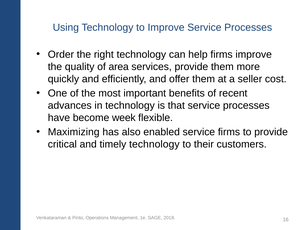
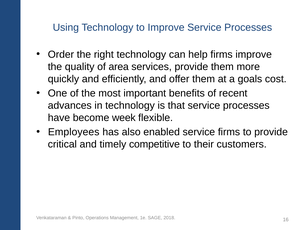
seller: seller -> goals
Maximizing: Maximizing -> Employees
timely technology: technology -> competitive
